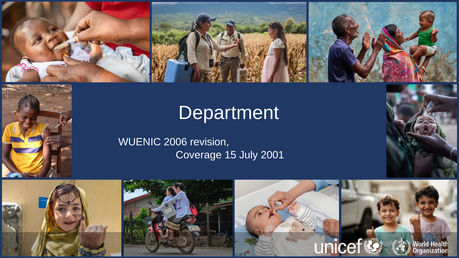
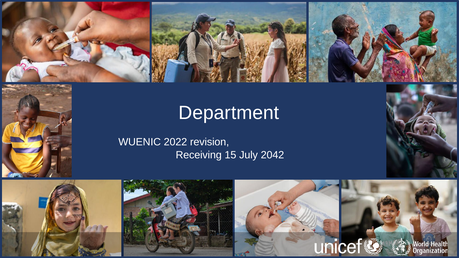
2006: 2006 -> 2022
Coverage: Coverage -> Receiving
2001: 2001 -> 2042
